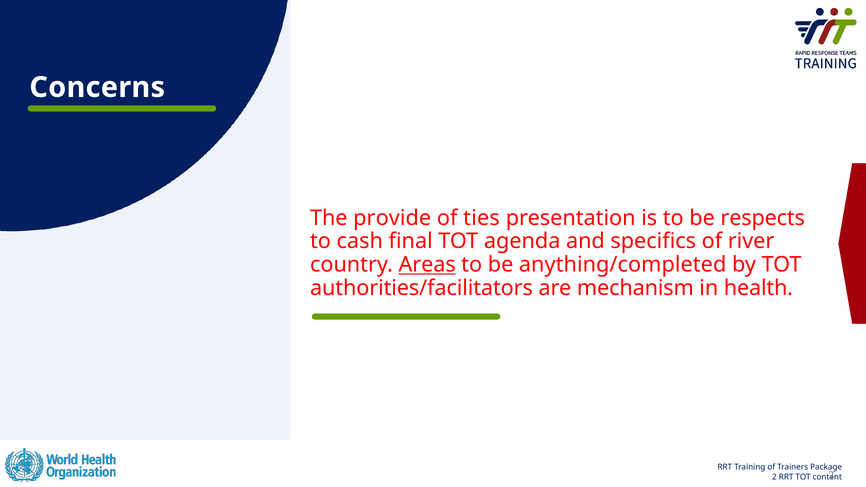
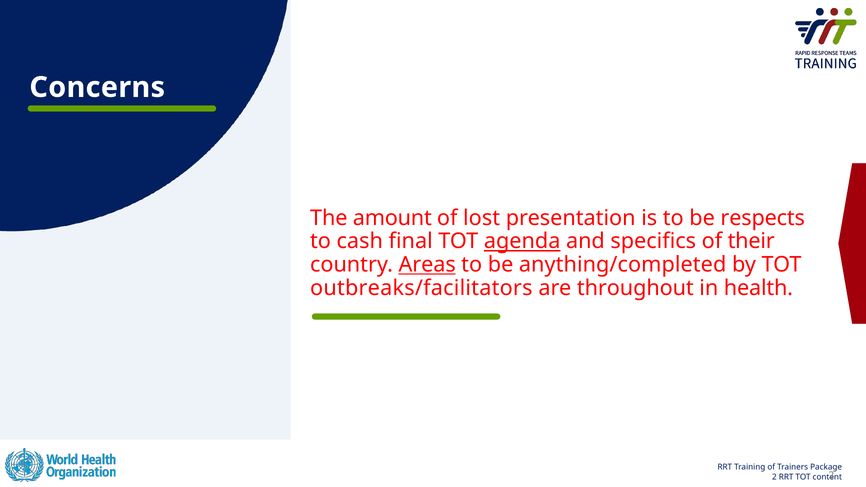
provide: provide -> amount
ties: ties -> lost
agenda underline: none -> present
river: river -> their
authorities/facilitators: authorities/facilitators -> outbreaks/facilitators
mechanism: mechanism -> throughout
